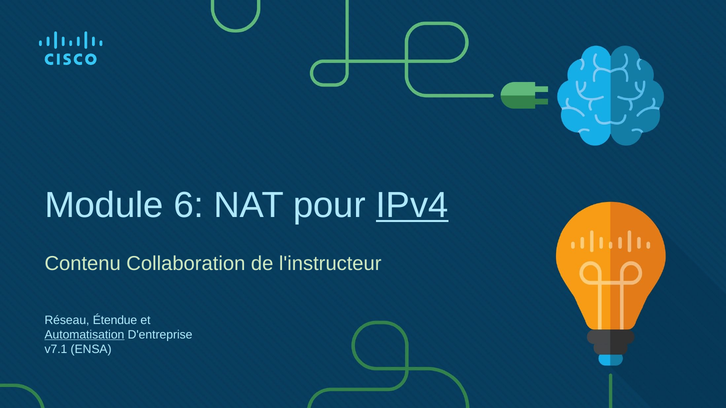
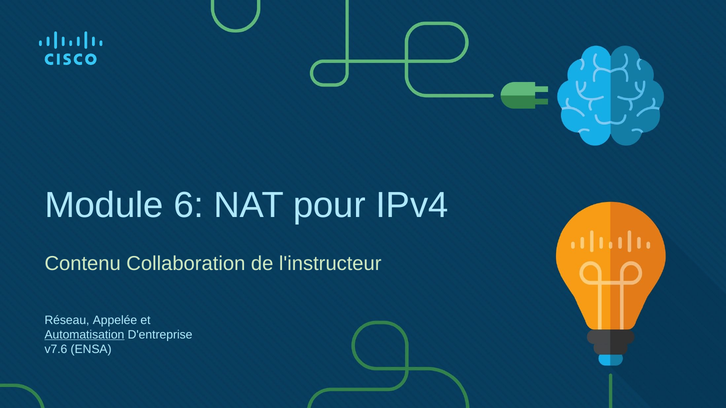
IPv4 underline: present -> none
Étendue: Étendue -> Appelée
v7.1: v7.1 -> v7.6
